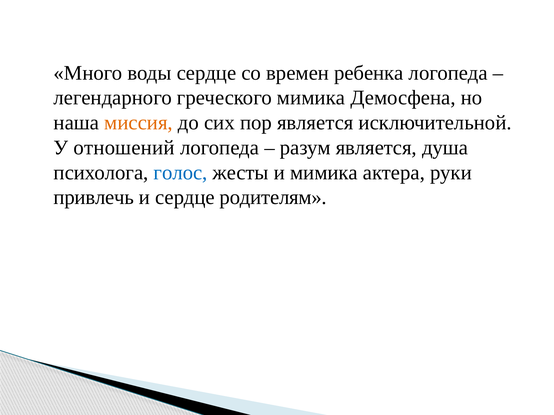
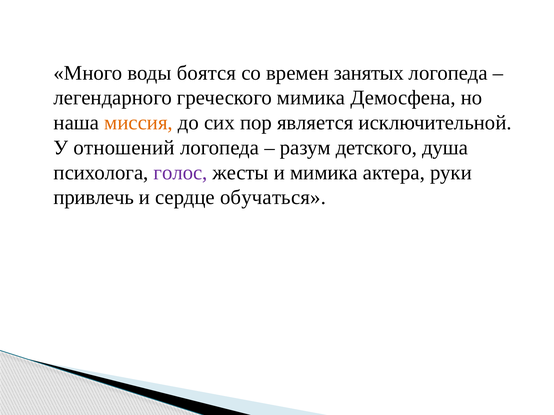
воды сердце: сердце -> боятся
ребенка: ребенка -> занятых
разум является: является -> детского
голос colour: blue -> purple
родителям: родителям -> обучаться
